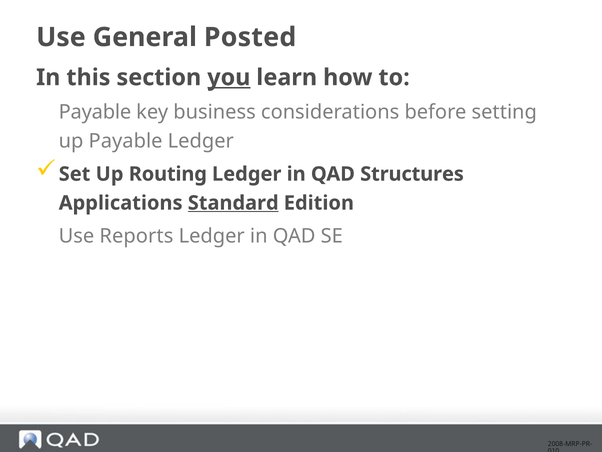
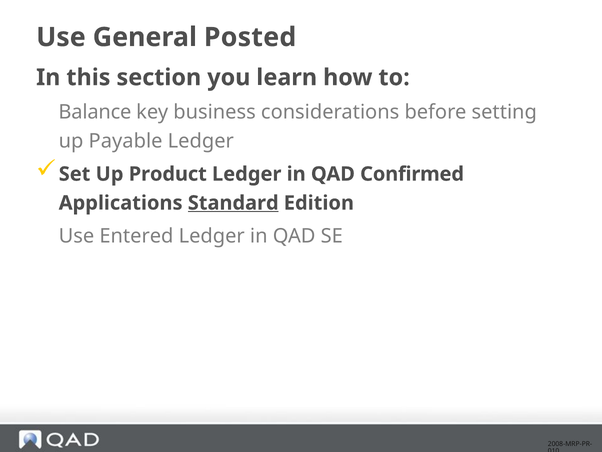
you underline: present -> none
Payable at (95, 112): Payable -> Balance
Routing: Routing -> Product
Structures: Structures -> Confirmed
Reports: Reports -> Entered
